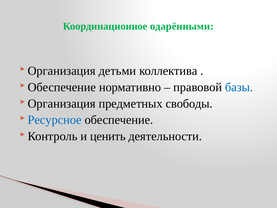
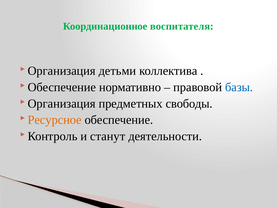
одарёнными: одарёнными -> воспитателя
Ресурсное colour: blue -> orange
ценить: ценить -> станут
